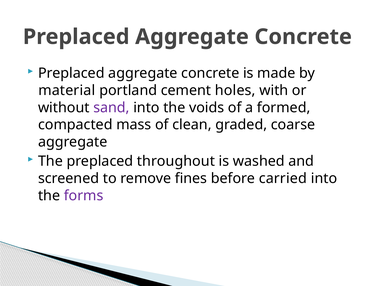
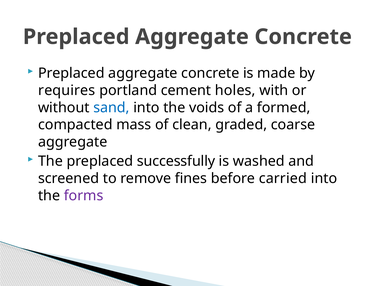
material: material -> requires
sand colour: purple -> blue
throughout: throughout -> successfully
